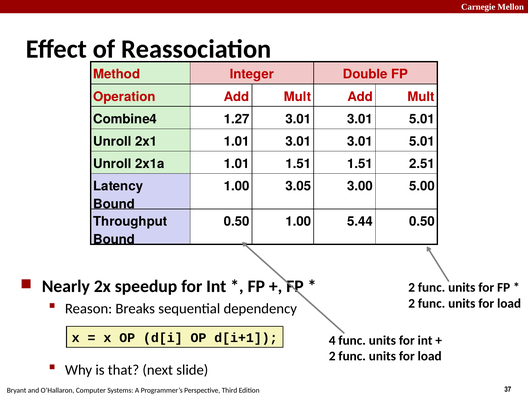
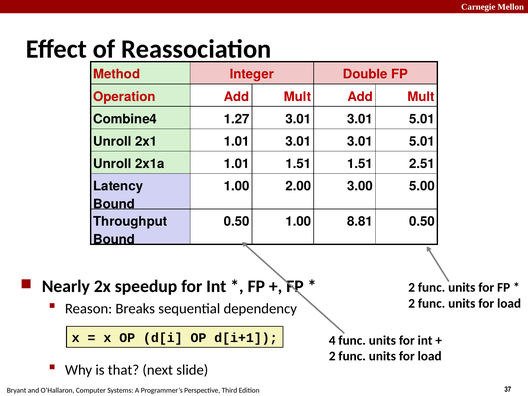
3.05: 3.05 -> 2.00
5.44: 5.44 -> 8.81
